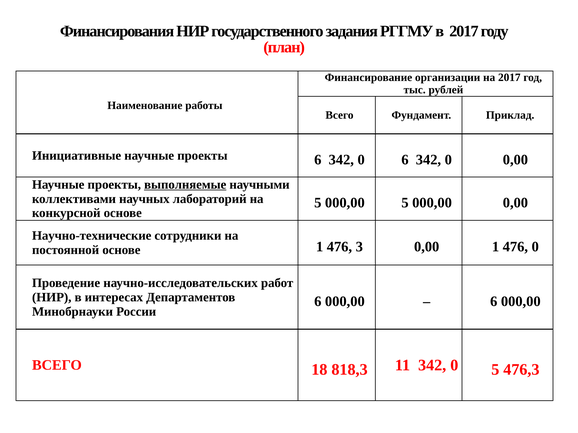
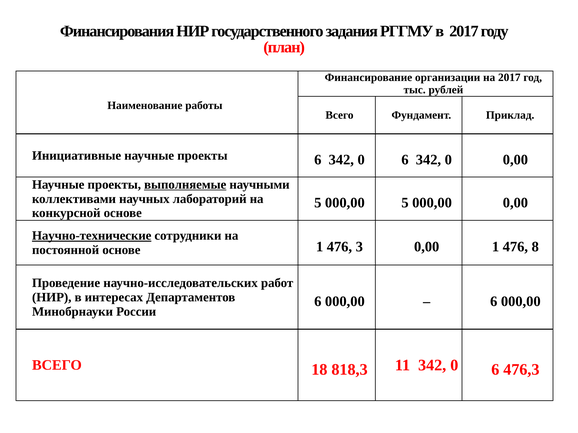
Научно-технические underline: none -> present
476 0: 0 -> 8
11 342 0 5: 5 -> 6
